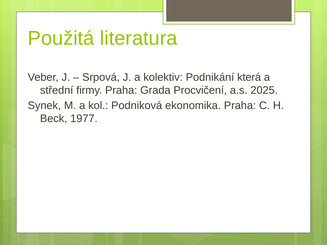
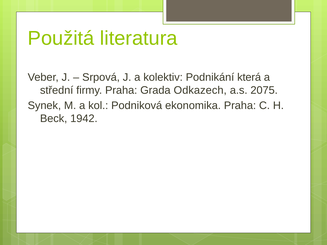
Procvičení: Procvičení -> Odkazech
2025: 2025 -> 2075
1977: 1977 -> 1942
